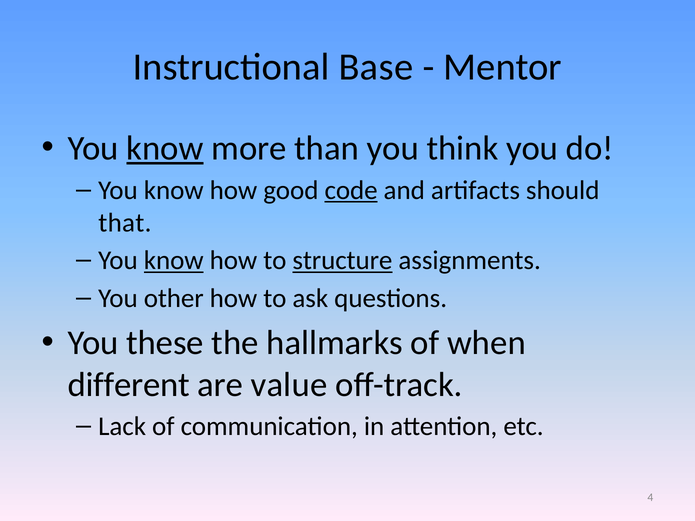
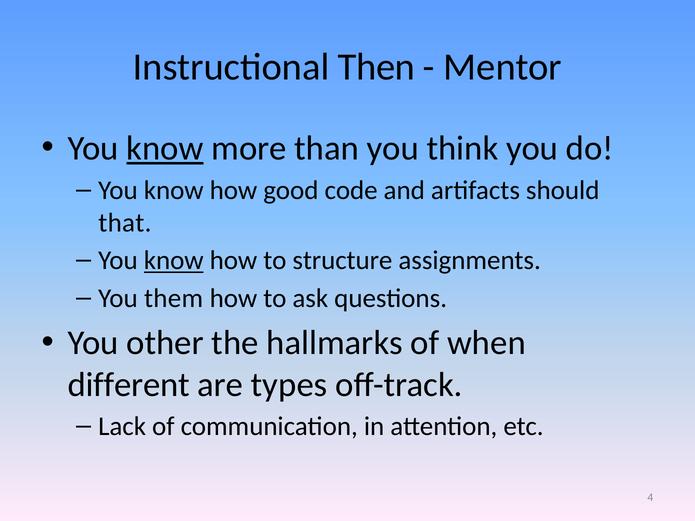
Base: Base -> Then
code underline: present -> none
structure underline: present -> none
other: other -> them
these: these -> other
value: value -> types
